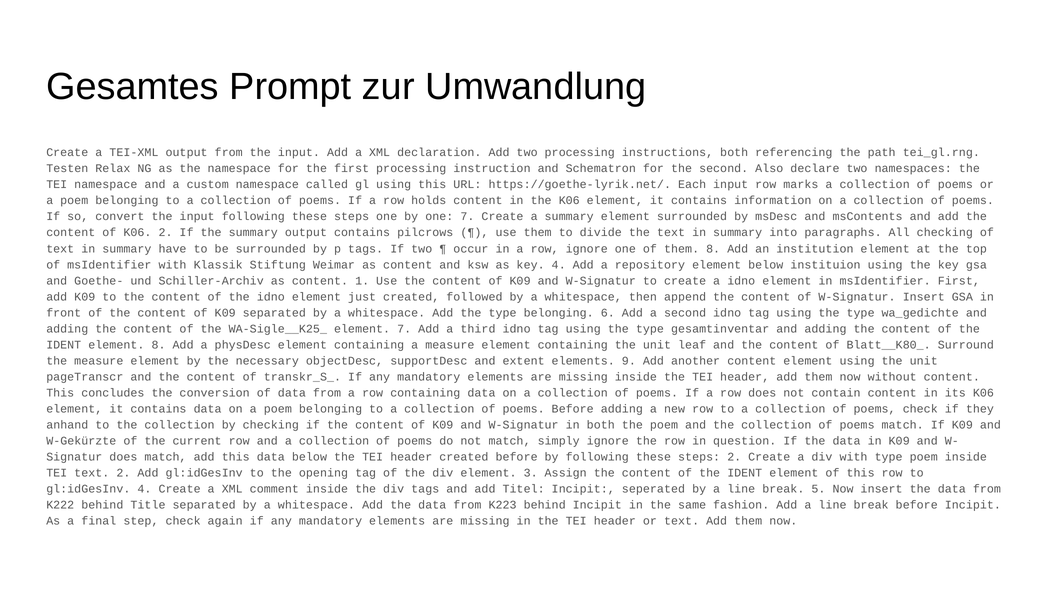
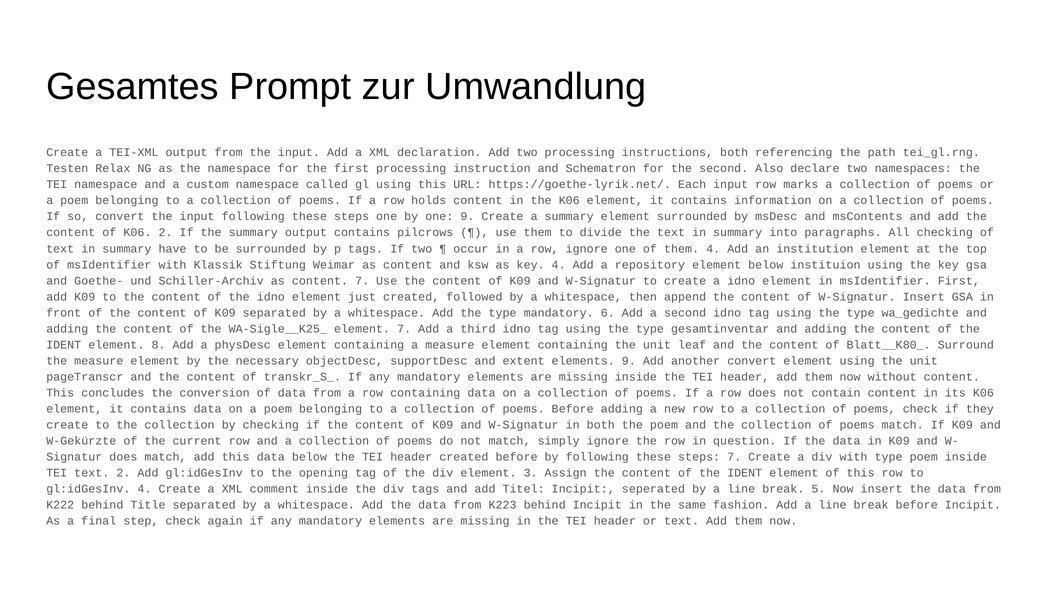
one 7: 7 -> 9
them 8: 8 -> 4
content 1: 1 -> 7
type belonging: belonging -> mandatory
another content: content -> convert
anhand at (67, 425): anhand -> create
steps 2: 2 -> 7
